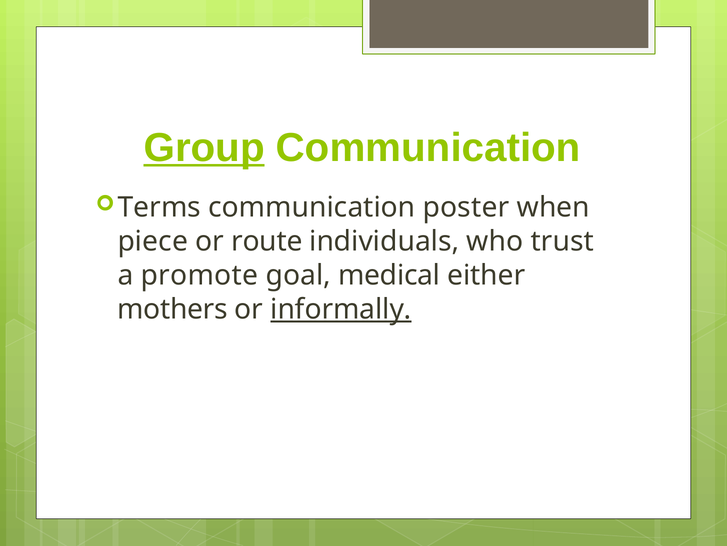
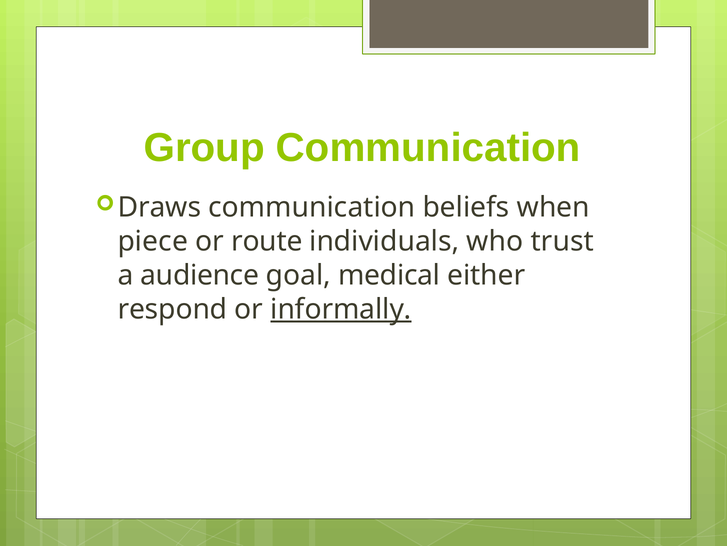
Group underline: present -> none
Terms: Terms -> Draws
poster: poster -> beliefs
promote: promote -> audience
mothers: mothers -> respond
